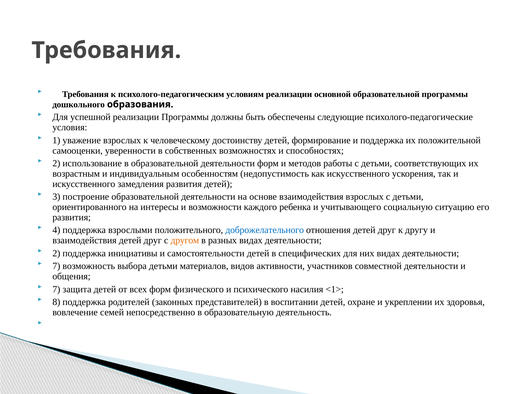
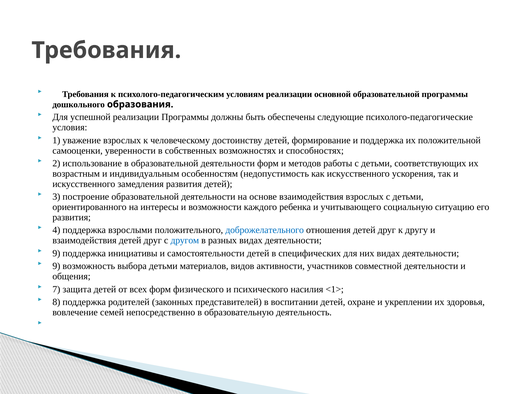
другом colour: orange -> blue
2 at (56, 253): 2 -> 9
7 at (56, 266): 7 -> 9
